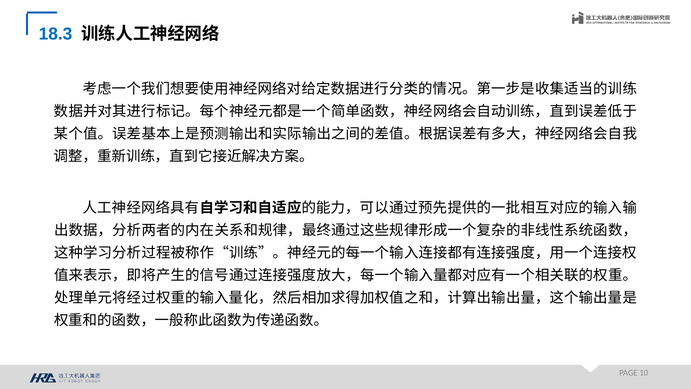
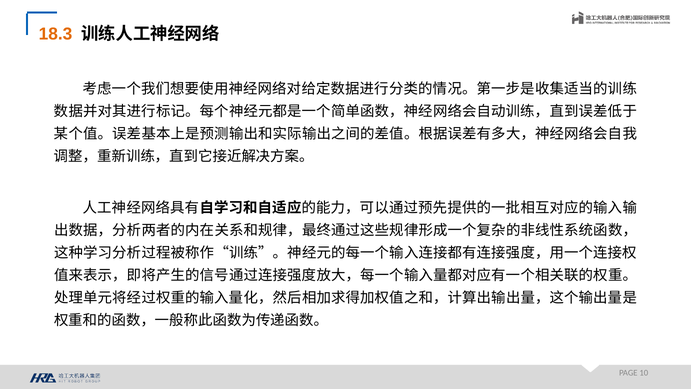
18.3 colour: blue -> orange
